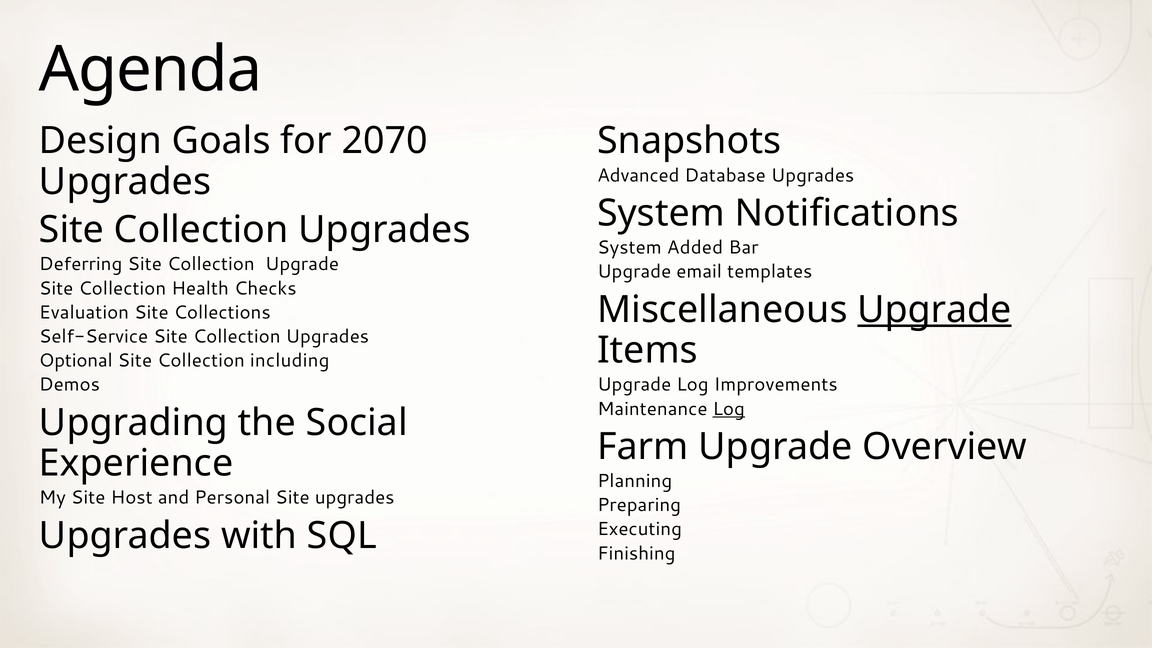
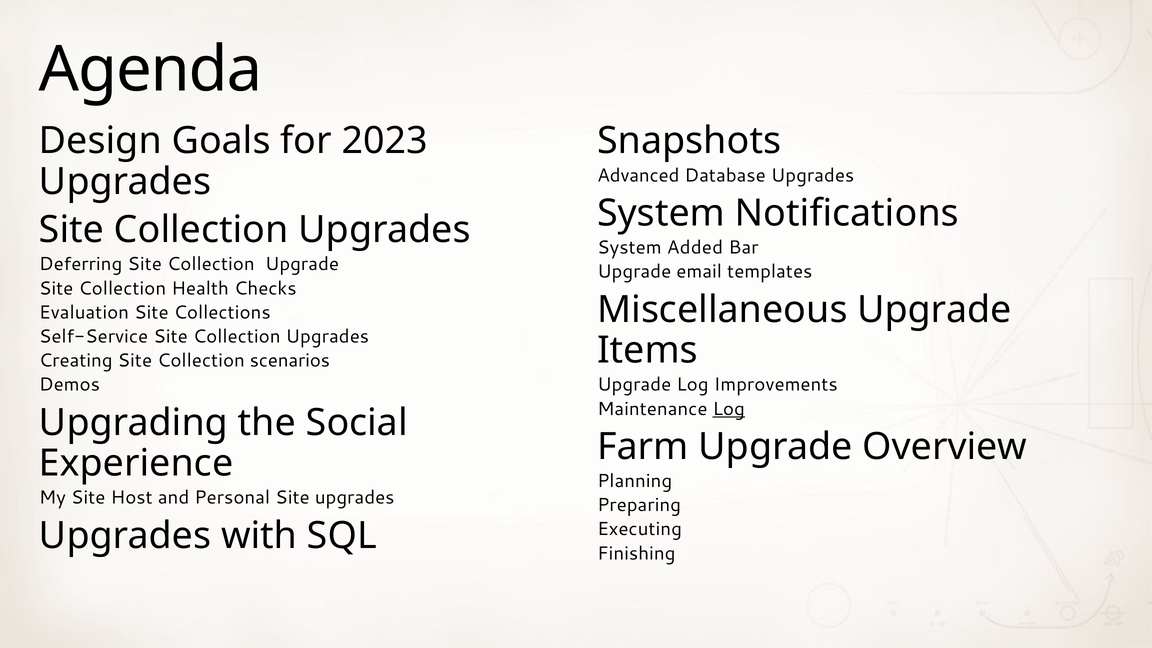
2070: 2070 -> 2023
Upgrade at (934, 310) underline: present -> none
Optional: Optional -> Creating
including: including -> scenarios
